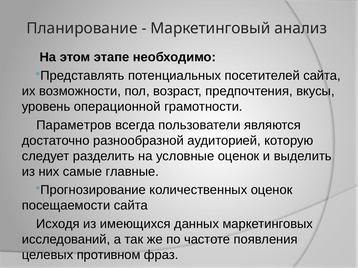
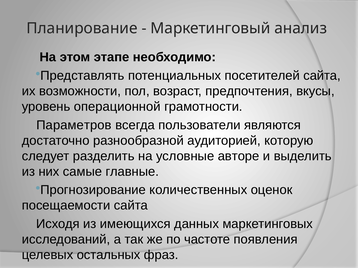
условные оценок: оценок -> авторе
противном: противном -> остальных
